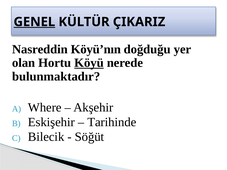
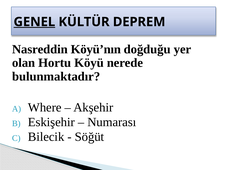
ÇIKARIZ: ÇIKARIZ -> DEPREM
Köyü underline: present -> none
Tarihinde: Tarihinde -> Numarası
